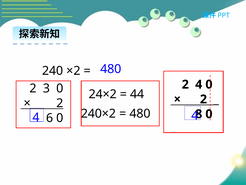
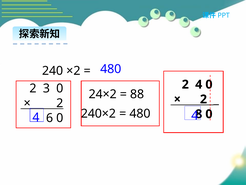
44: 44 -> 88
